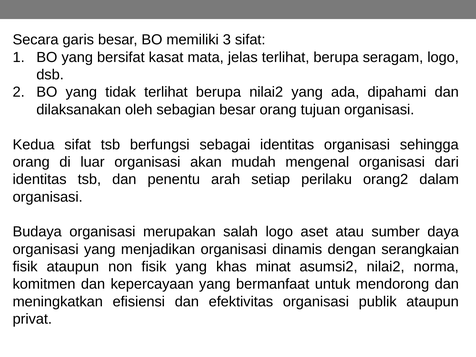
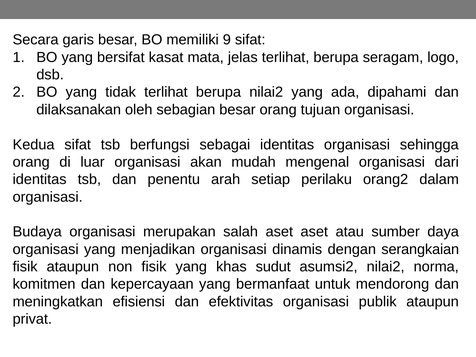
3: 3 -> 9
salah logo: logo -> aset
minat: minat -> sudut
